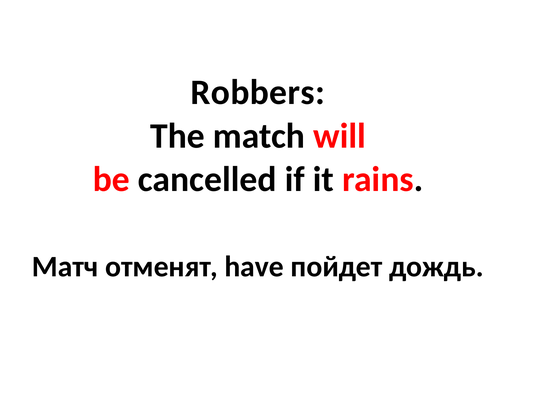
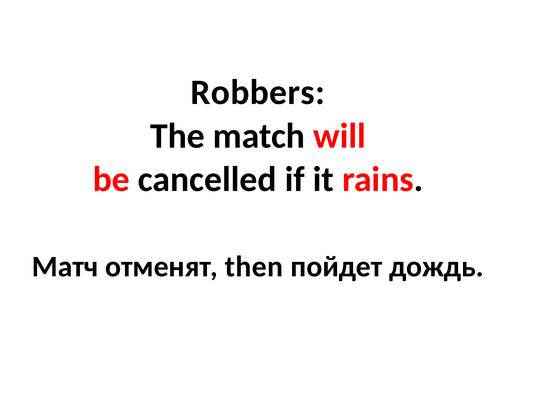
have: have -> then
